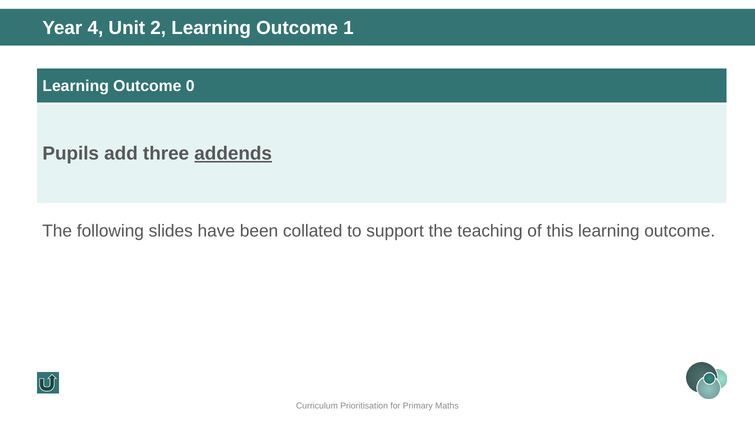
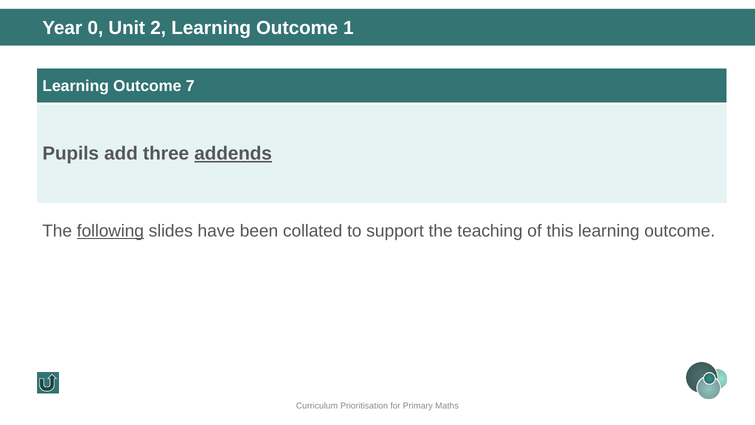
4: 4 -> 0
0: 0 -> 7
following underline: none -> present
